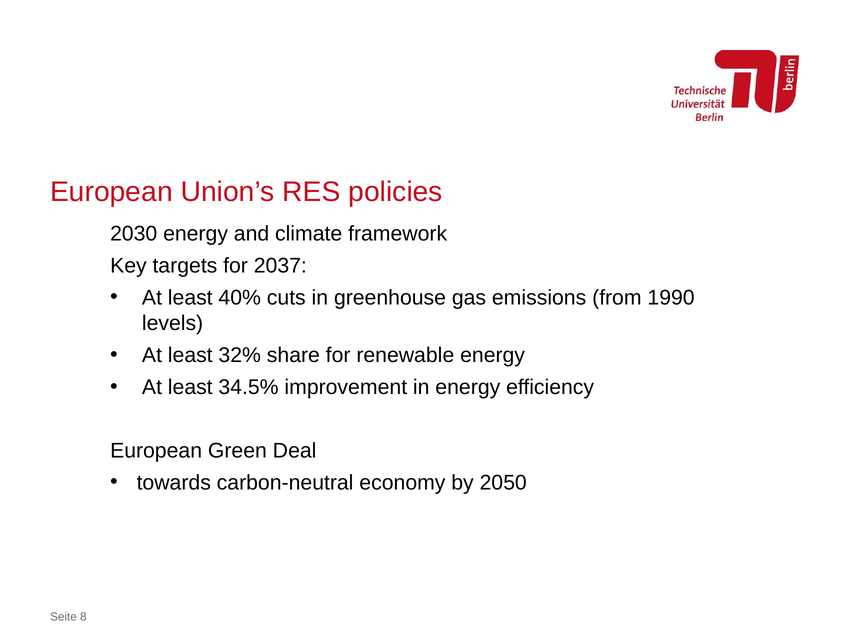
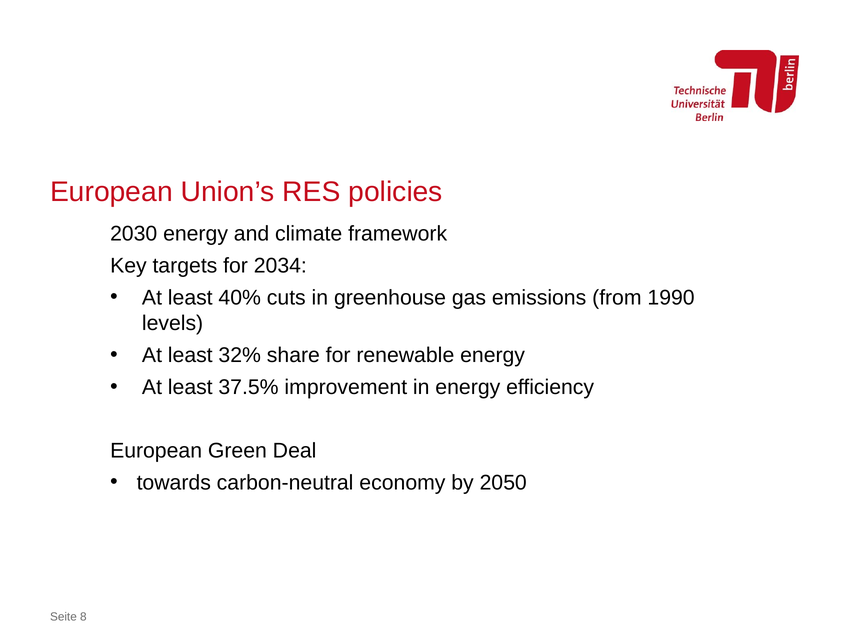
2037: 2037 -> 2034
34.5%: 34.5% -> 37.5%
